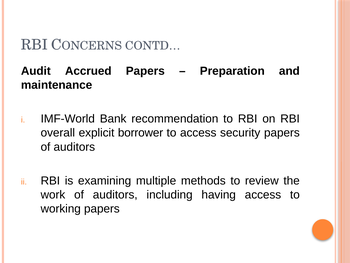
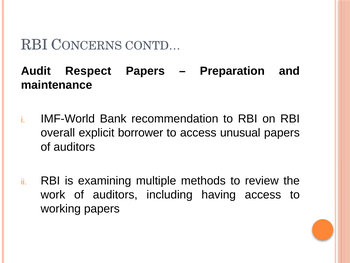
Accrued: Accrued -> Respect
security: security -> unusual
